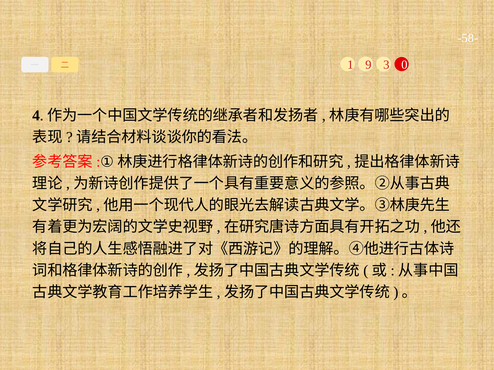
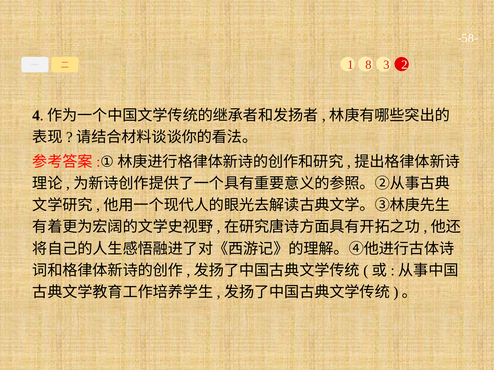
9: 9 -> 8
0: 0 -> 2
